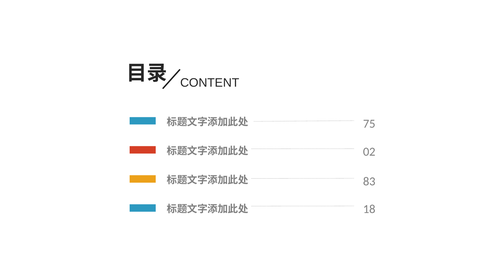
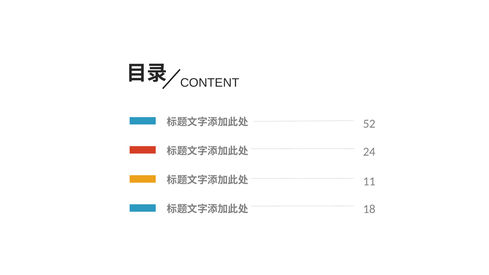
75: 75 -> 52
02: 02 -> 24
83: 83 -> 11
